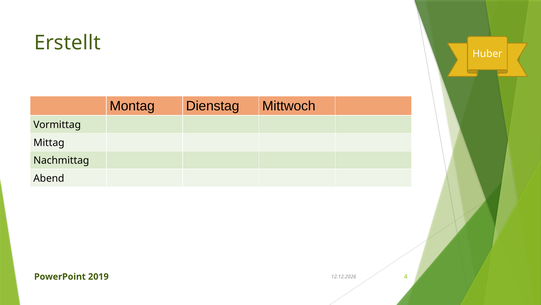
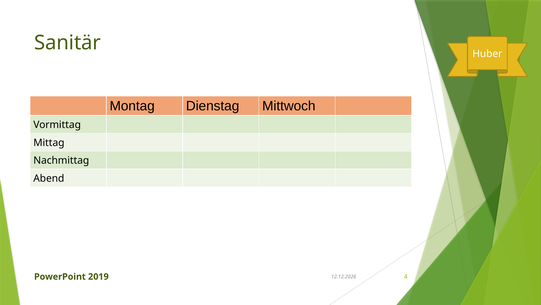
Erstellt: Erstellt -> Sanitär
